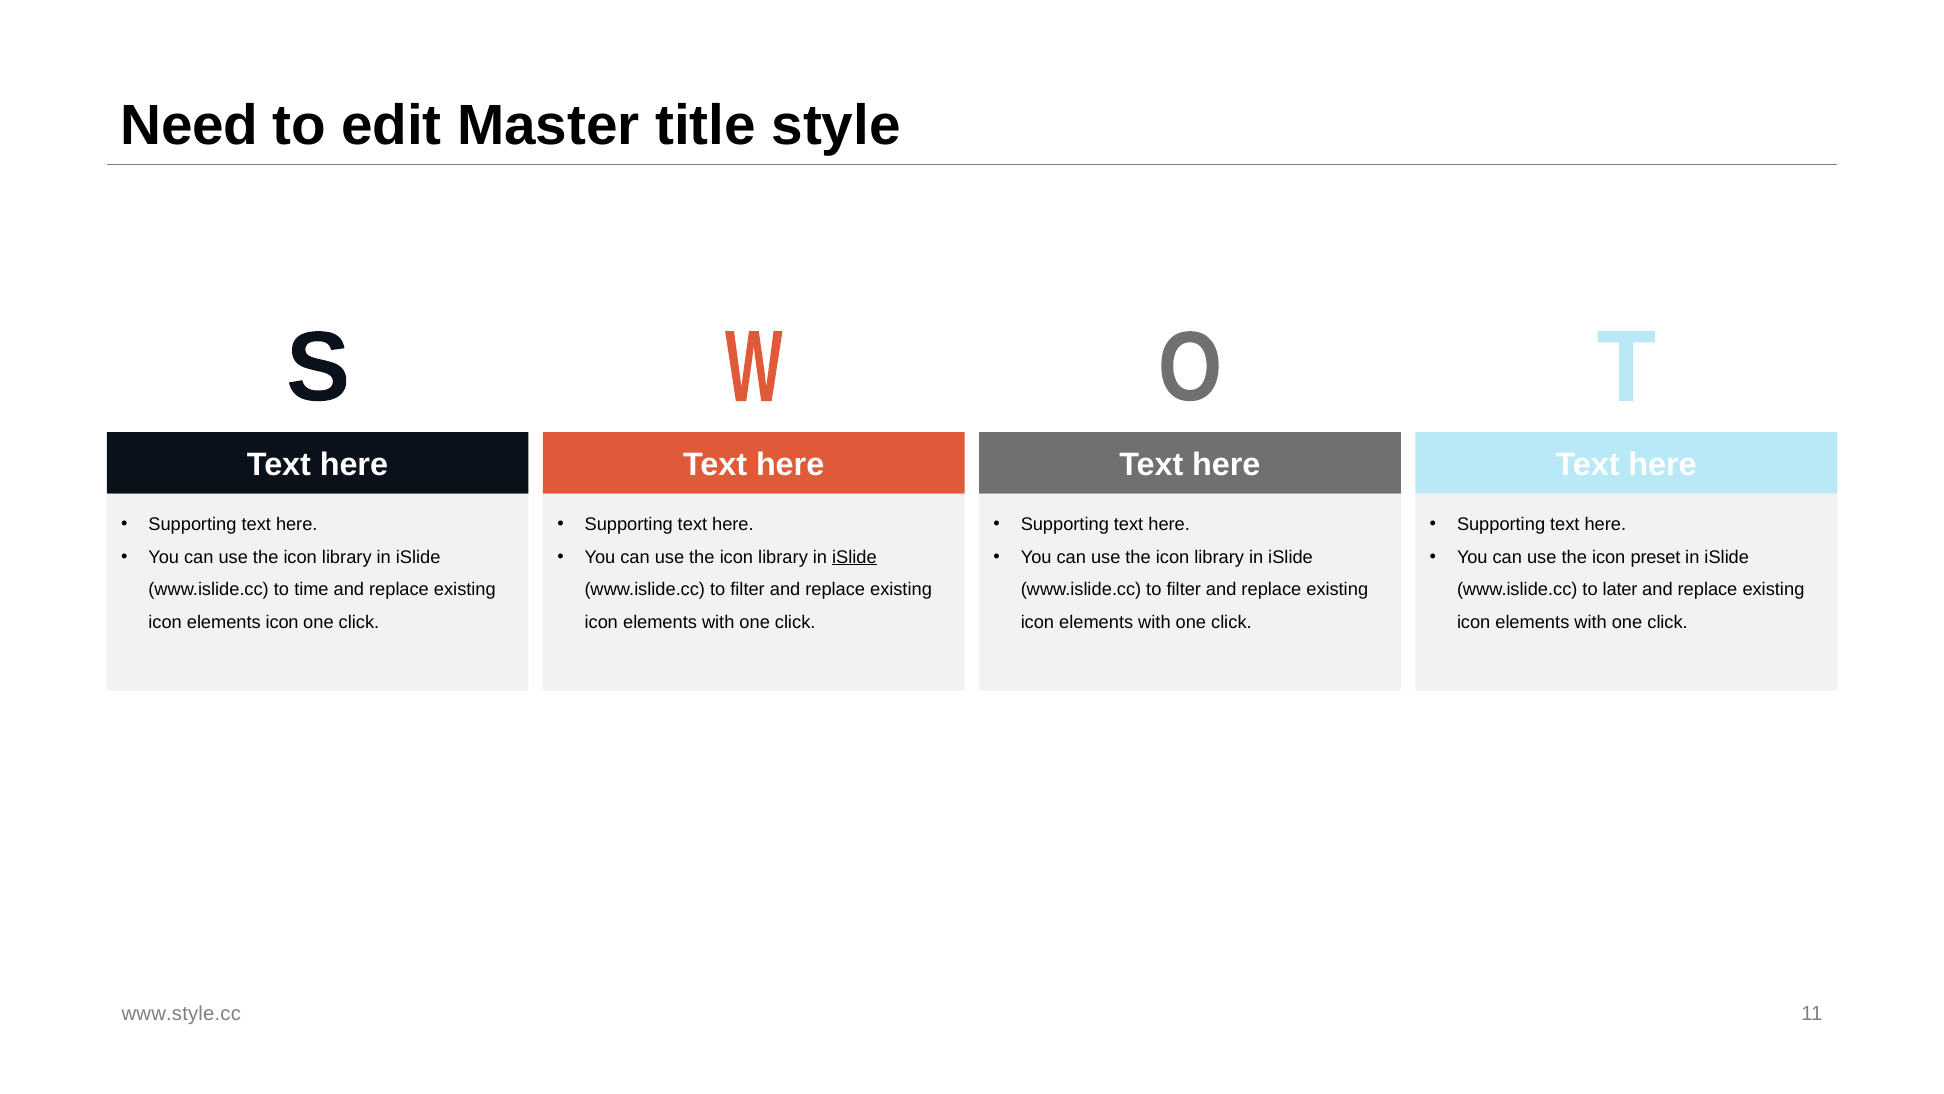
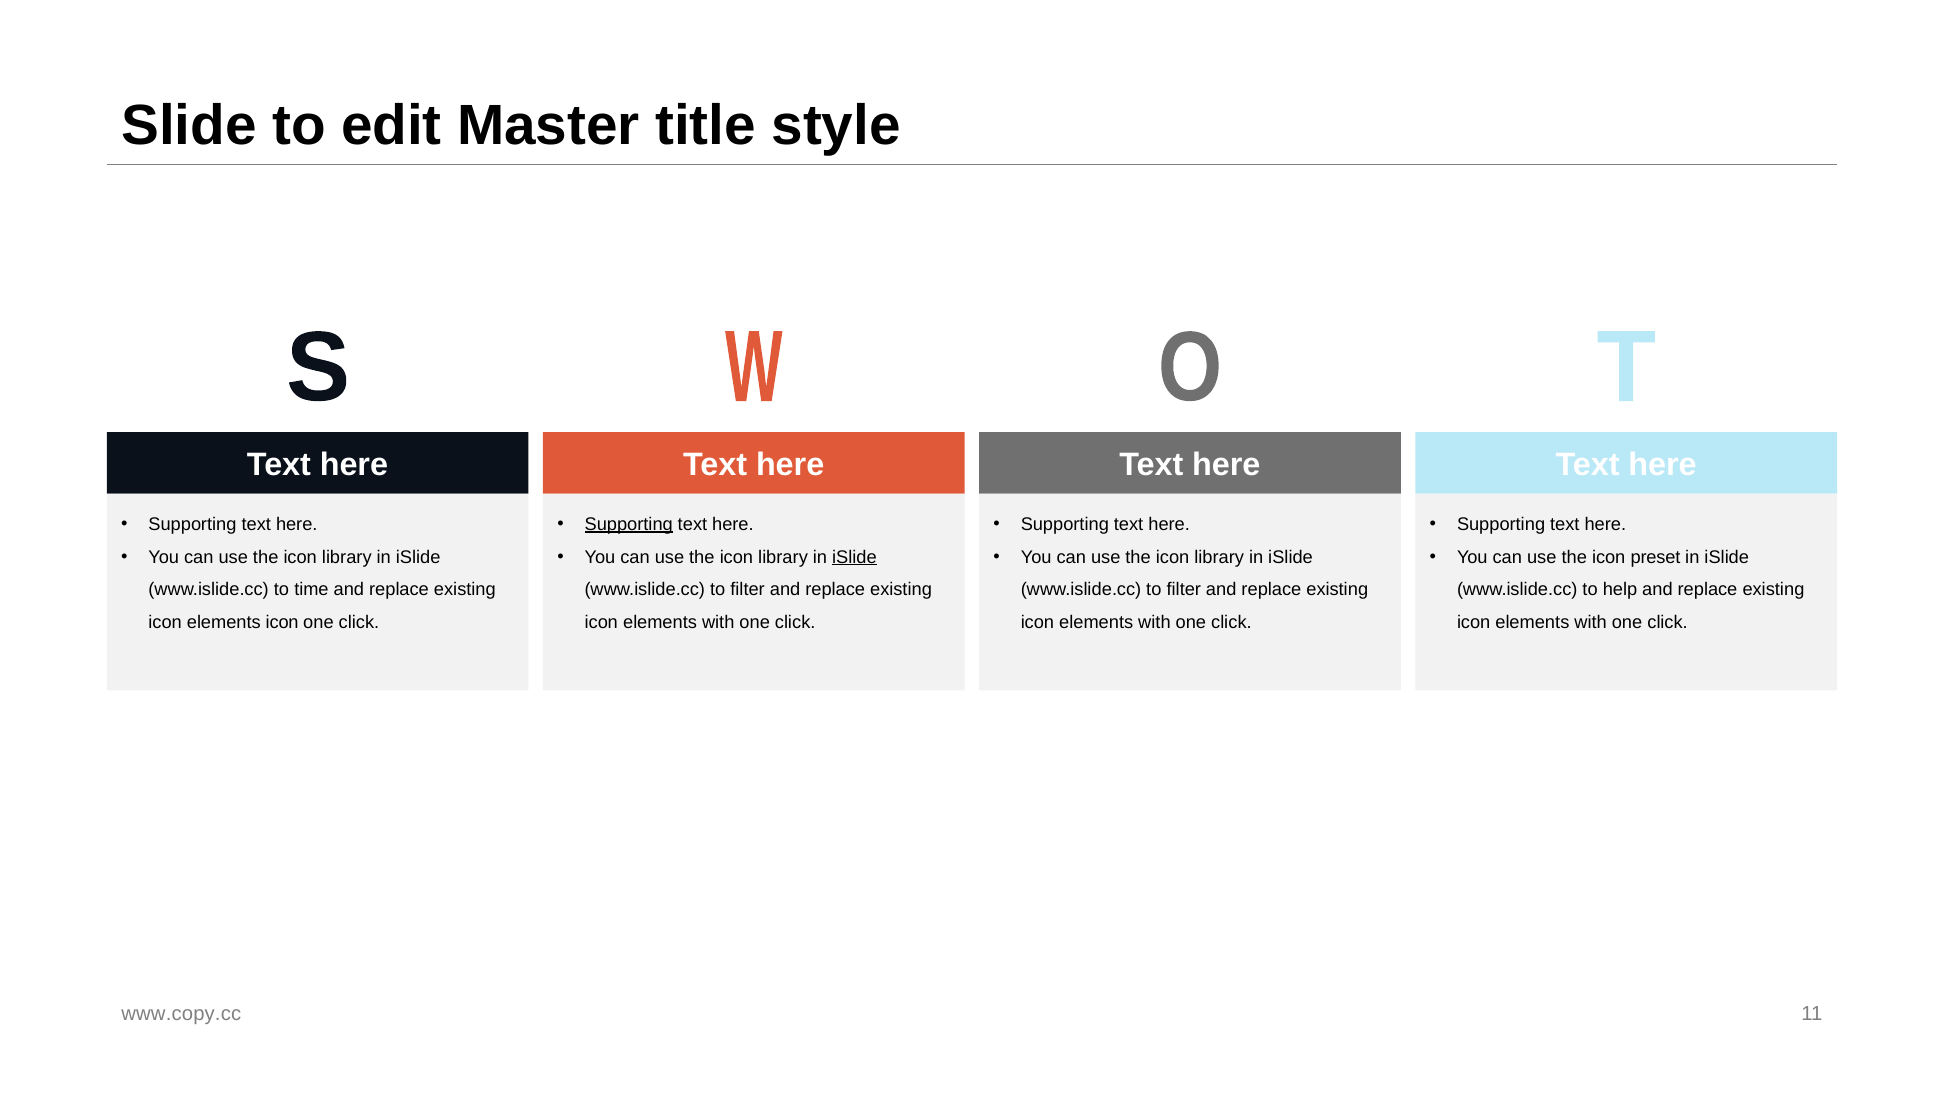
Need: Need -> Slide
Supporting at (629, 524) underline: none -> present
later: later -> help
www.style.cc: www.style.cc -> www.copy.cc
